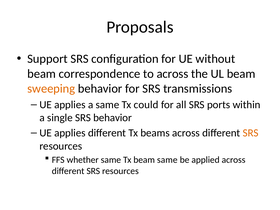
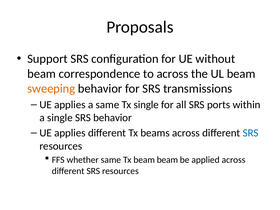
Tx could: could -> single
SRS at (251, 133) colour: orange -> blue
beam same: same -> beam
